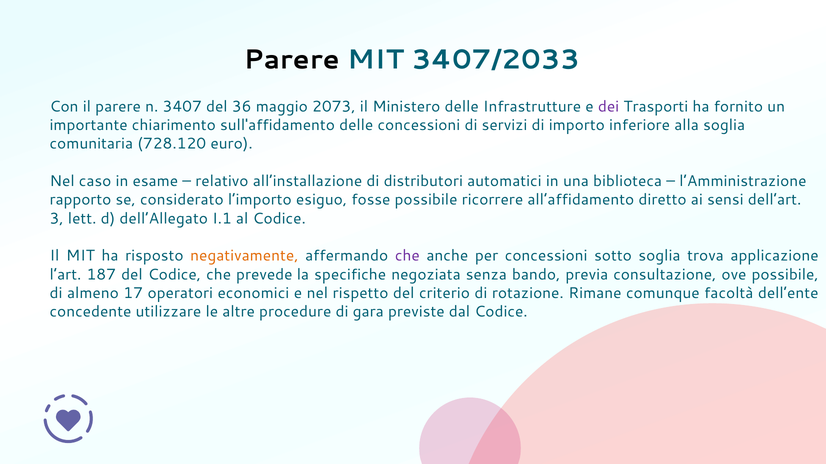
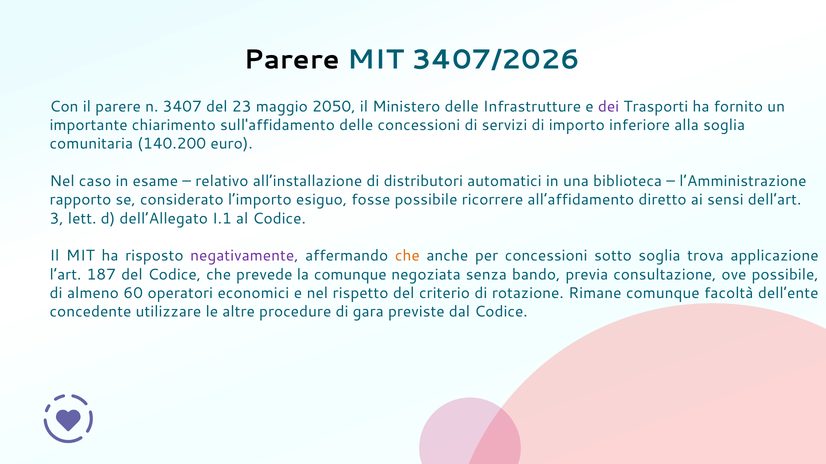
3407/2033: 3407/2033 -> 3407/2026
36: 36 -> 23
2073: 2073 -> 2050
728.120: 728.120 -> 140.200
negativamente colour: orange -> purple
che at (407, 256) colour: purple -> orange
la specifiche: specifiche -> comunque
17: 17 -> 60
